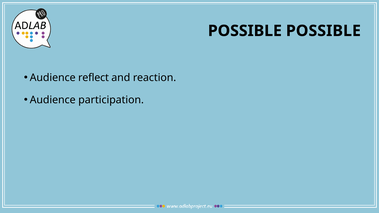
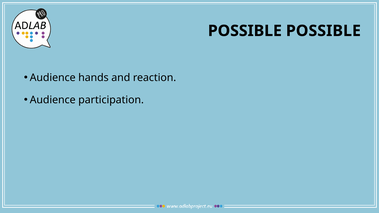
reflect: reflect -> hands
